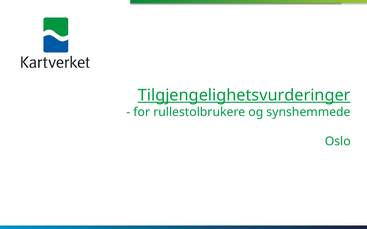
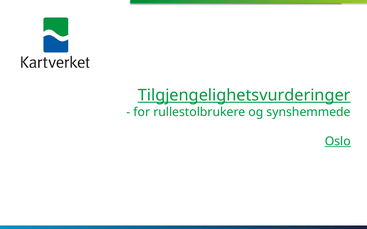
Oslo underline: none -> present
